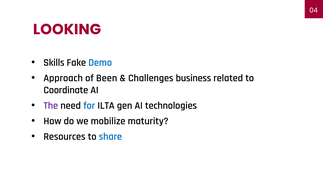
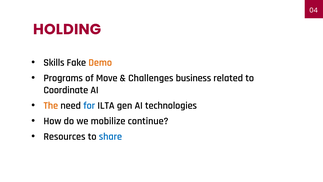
LOOKING: LOOKING -> HOLDING
Demo colour: blue -> orange
Approach: Approach -> Programs
Been: Been -> Move
The colour: purple -> orange
maturity: maturity -> continue
